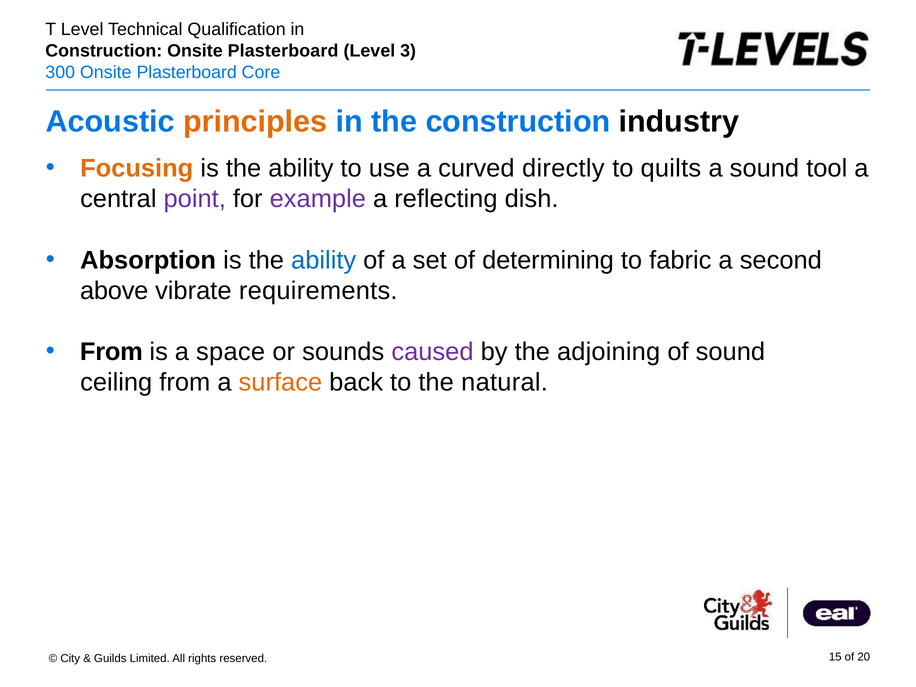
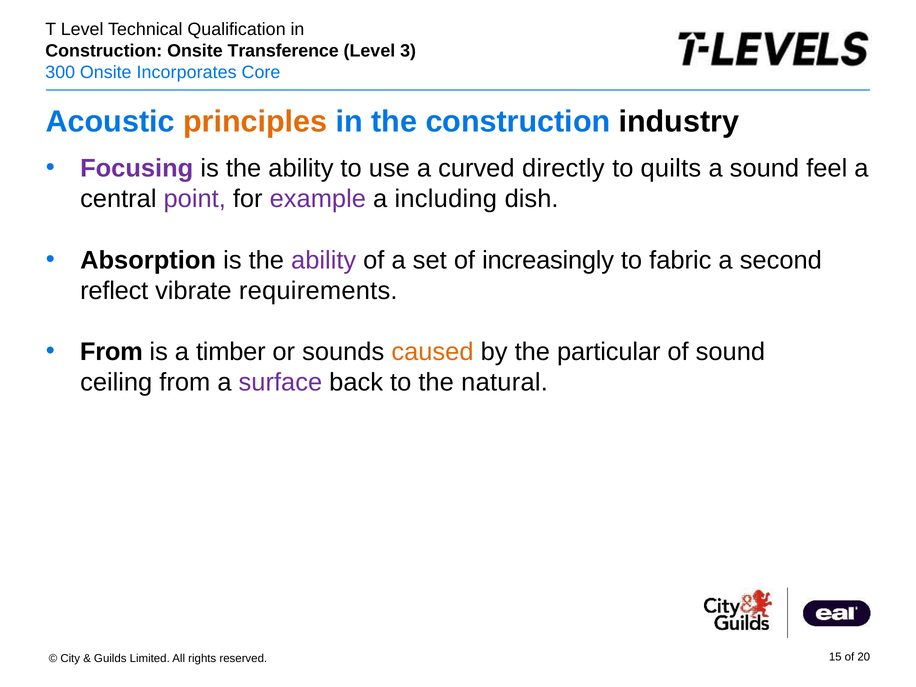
Plasterboard at (283, 51): Plasterboard -> Transference
Plasterboard at (187, 72): Plasterboard -> Incorporates
Focusing colour: orange -> purple
tool: tool -> feel
reflecting: reflecting -> including
ability at (324, 260) colour: blue -> purple
determining: determining -> increasingly
above: above -> reflect
space: space -> timber
caused colour: purple -> orange
adjoining: adjoining -> particular
surface colour: orange -> purple
